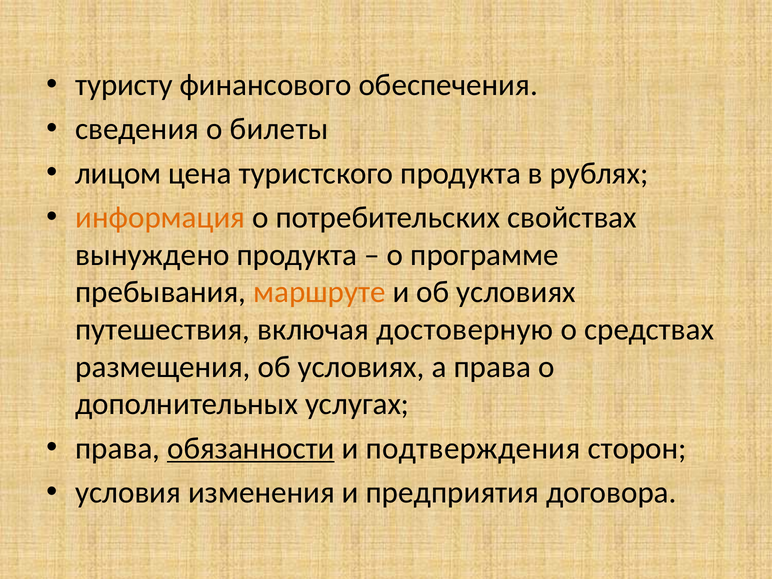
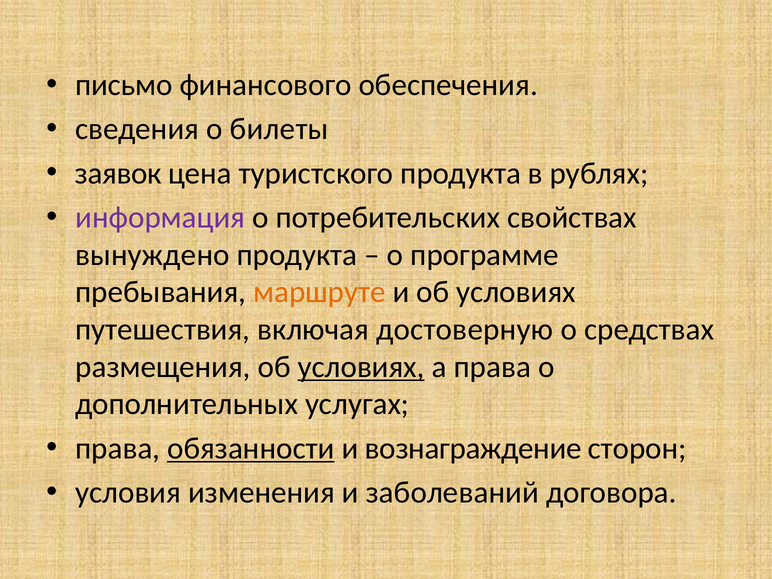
туристу: туристу -> письмо
лицом: лицом -> заявок
информация colour: orange -> purple
условиях at (361, 367) underline: none -> present
подтверждения: подтверждения -> вознаграждение
предприятия: предприятия -> заболеваний
